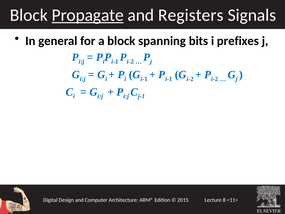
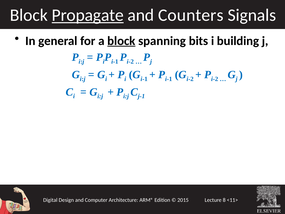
Registers: Registers -> Counters
block at (121, 41) underline: none -> present
prefixes: prefixes -> building
